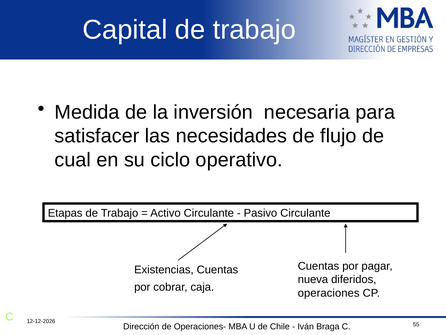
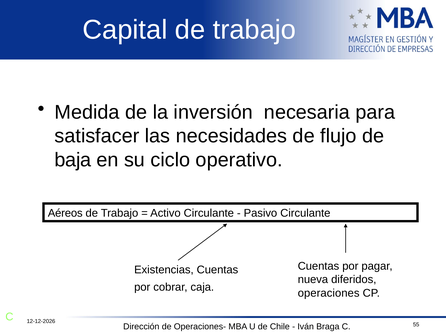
cual: cual -> baja
Etapas: Etapas -> Aéreos
